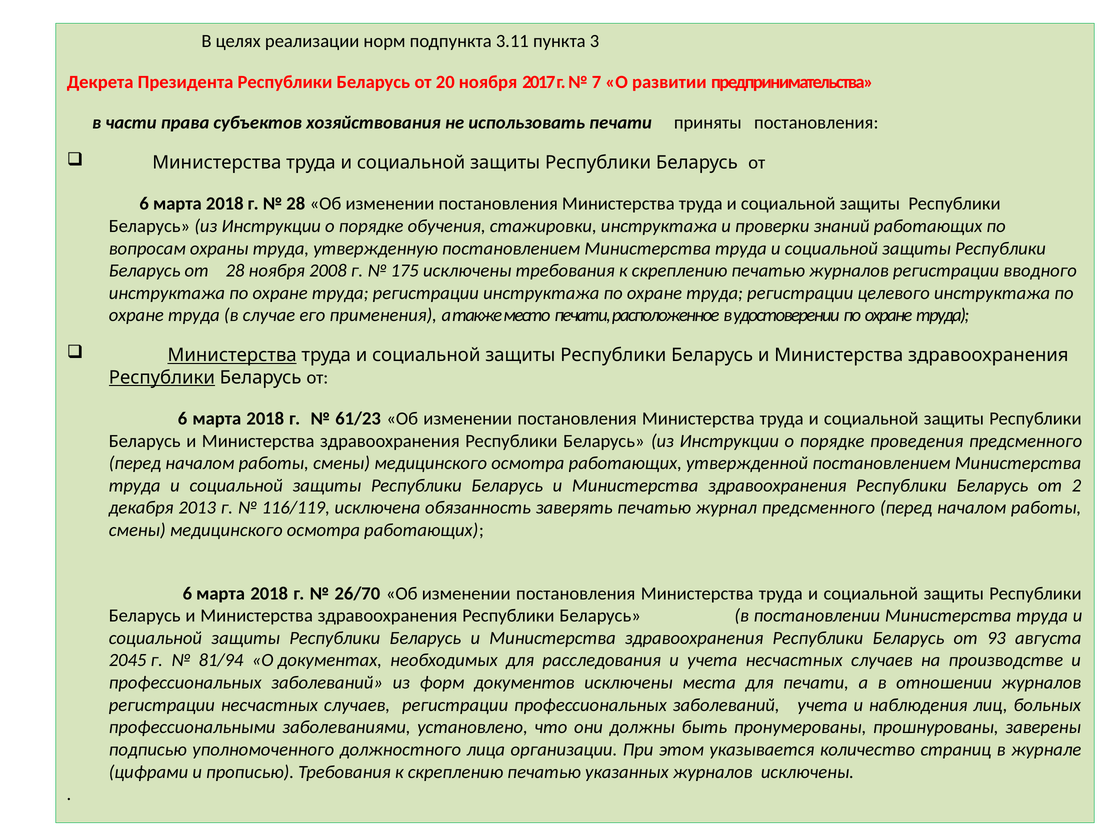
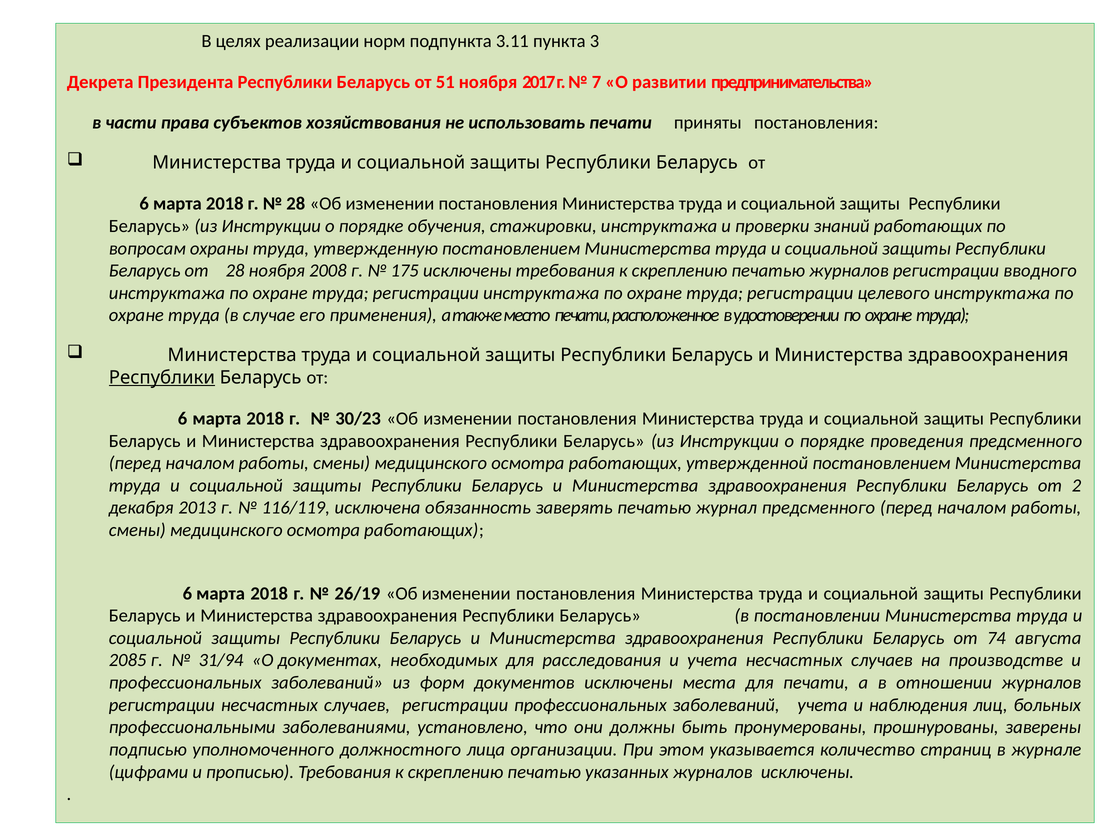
20: 20 -> 51
Министерства at (232, 355) underline: present -> none
61/23: 61/23 -> 30/23
26/70: 26/70 -> 26/19
93: 93 -> 74
2045: 2045 -> 2085
81/94: 81/94 -> 31/94
